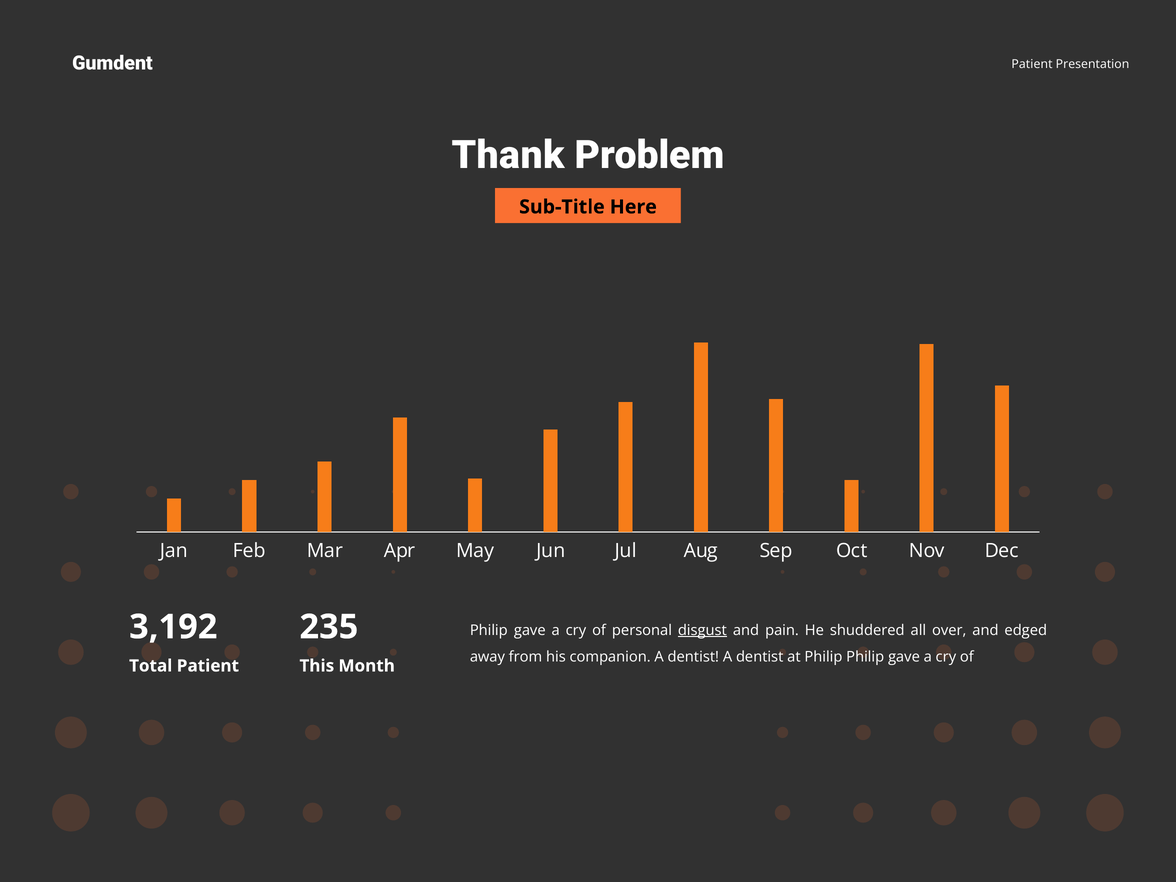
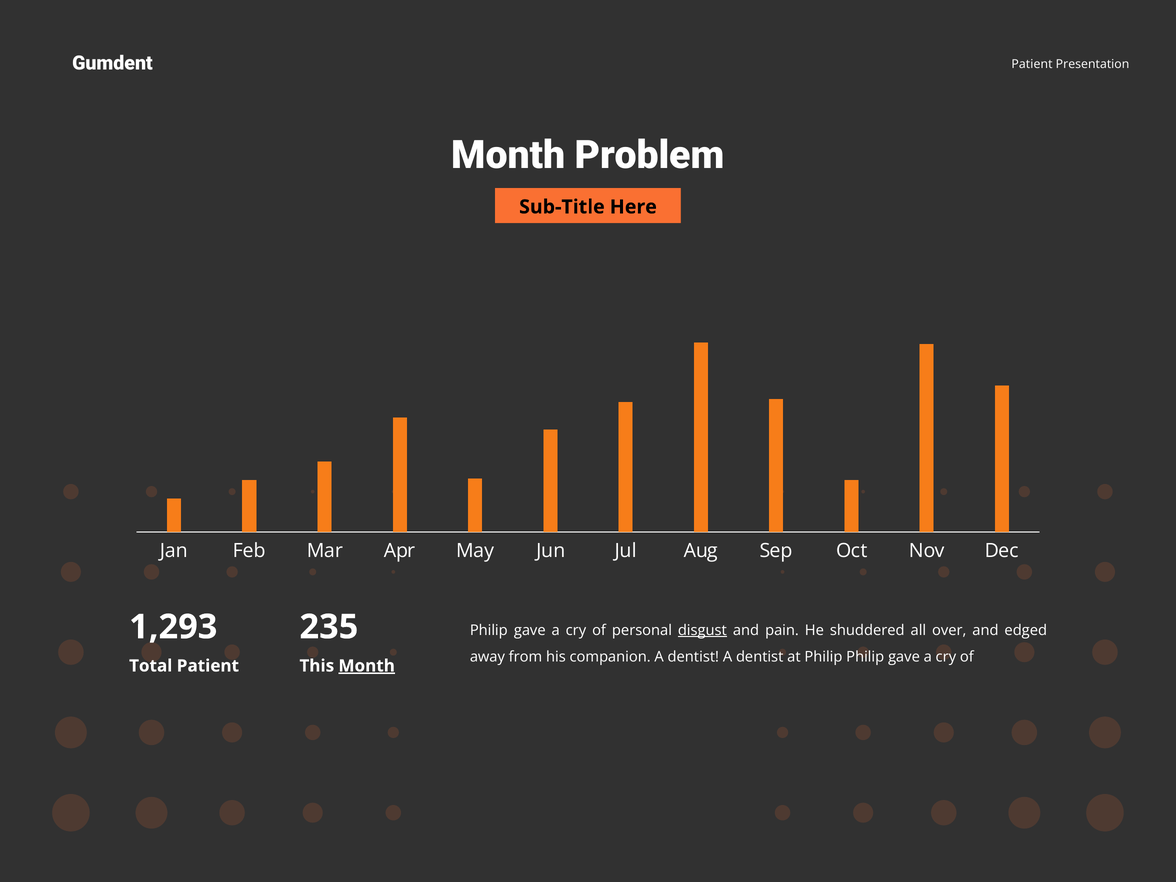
Thank at (508, 155): Thank -> Month
3,192: 3,192 -> 1,293
Month at (367, 666) underline: none -> present
